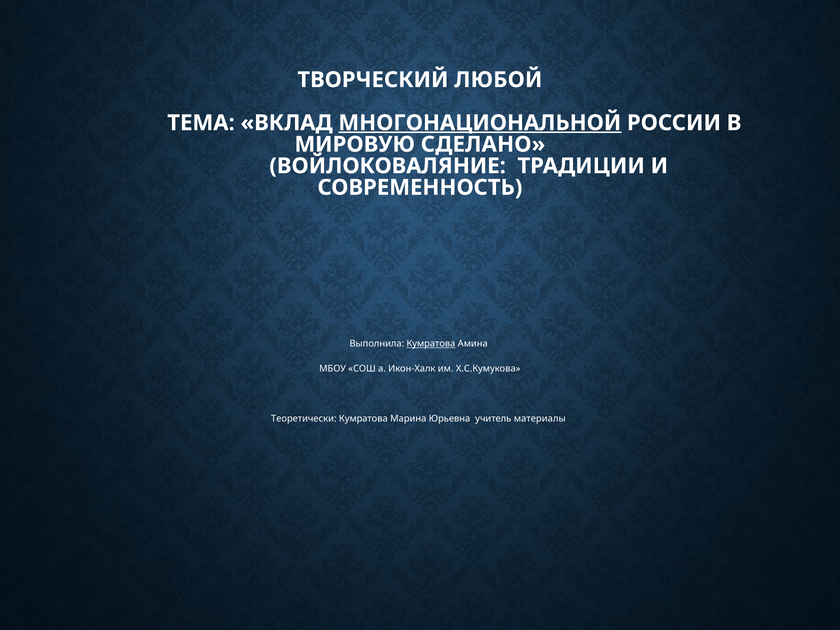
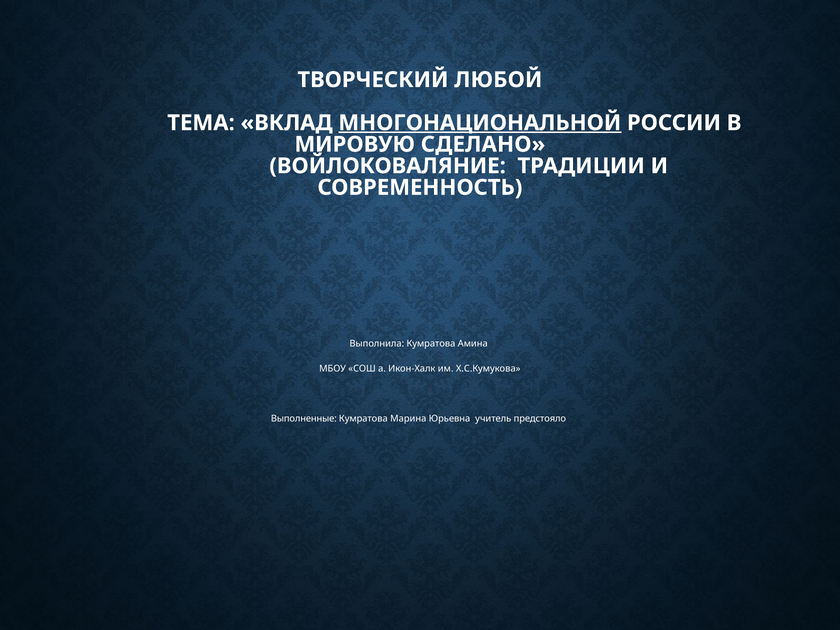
Кумратова at (431, 344) underline: present -> none
Теоретически: Теоретически -> Выполненные
материалы: материалы -> предстояло
